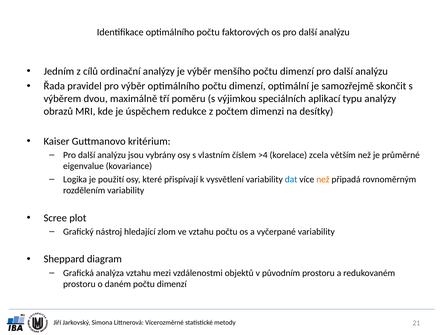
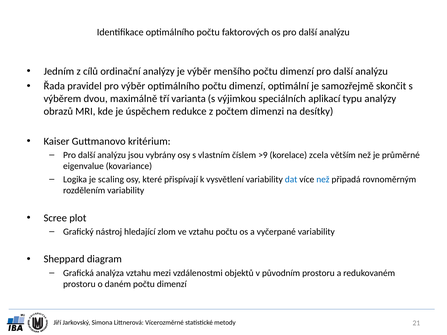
poměru: poměru -> varianta
>4: >4 -> >9
použití: použití -> scaling
než at (323, 180) colour: orange -> blue
